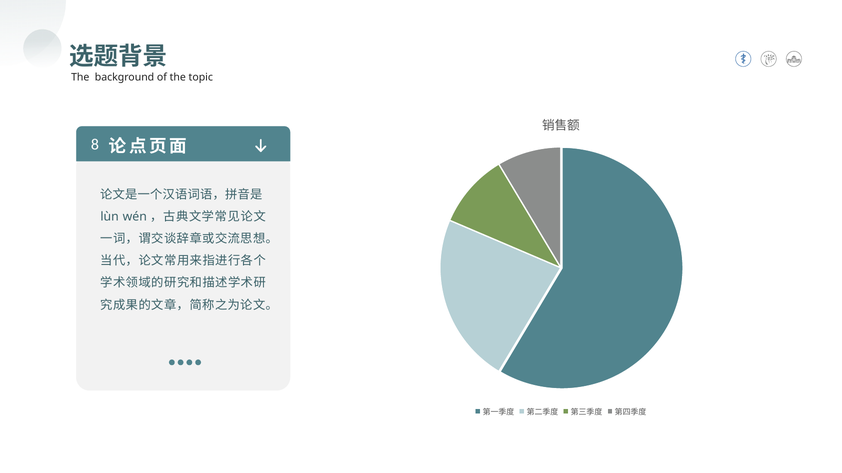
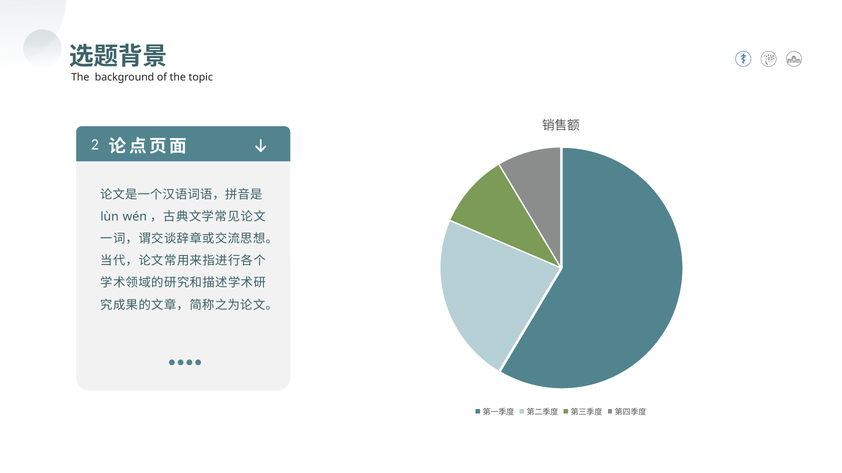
8: 8 -> 2
